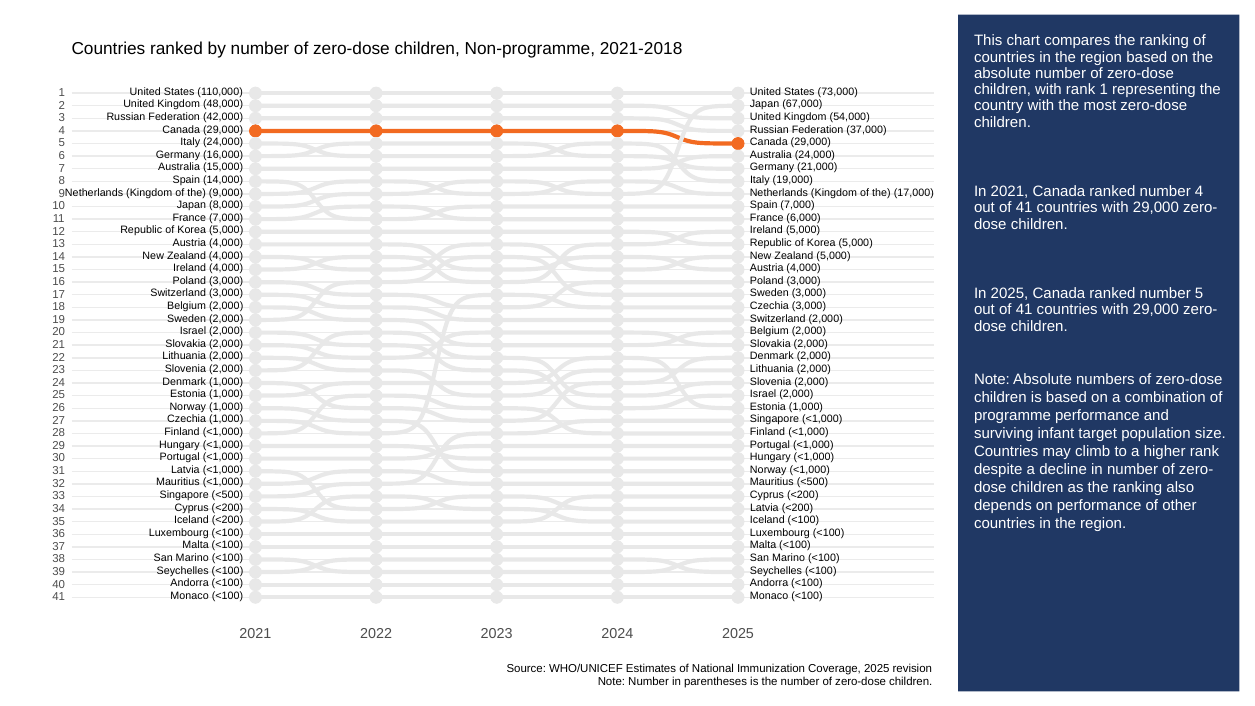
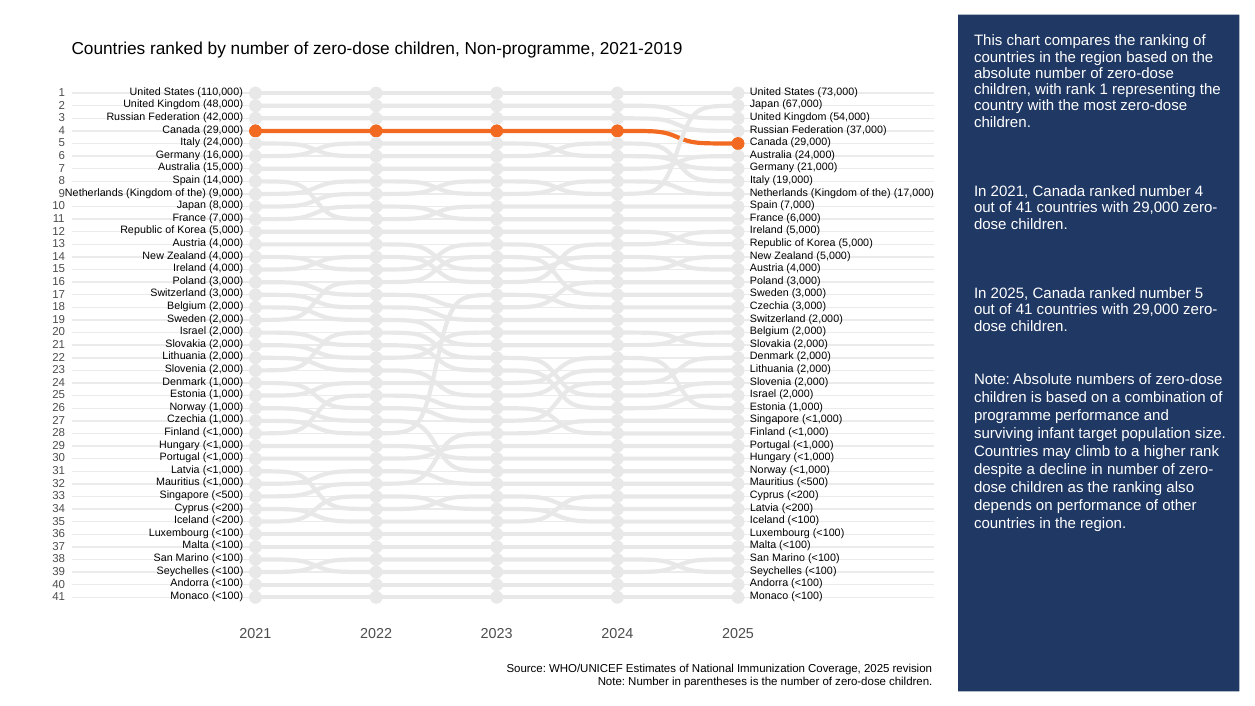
2021-2018: 2021-2018 -> 2021-2019
